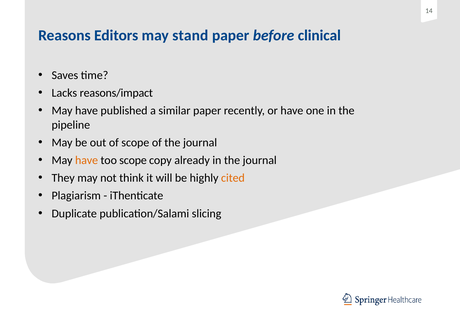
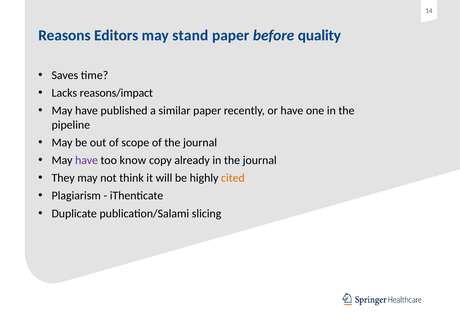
clinical: clinical -> quality
have at (87, 160) colour: orange -> purple
too scope: scope -> know
